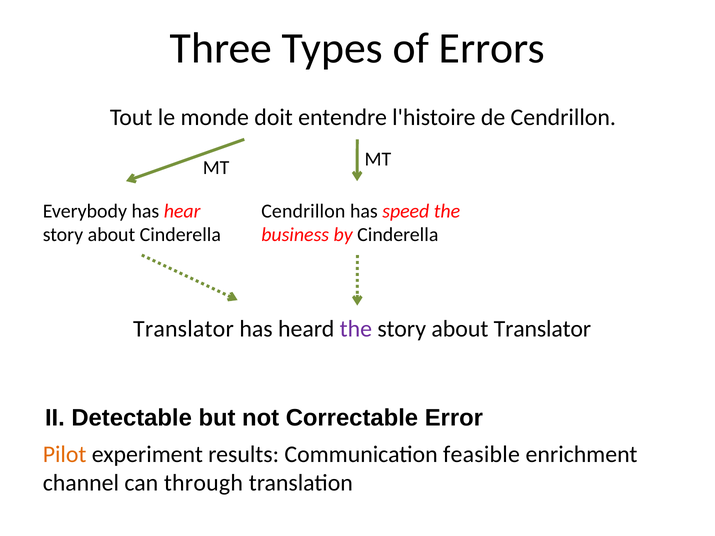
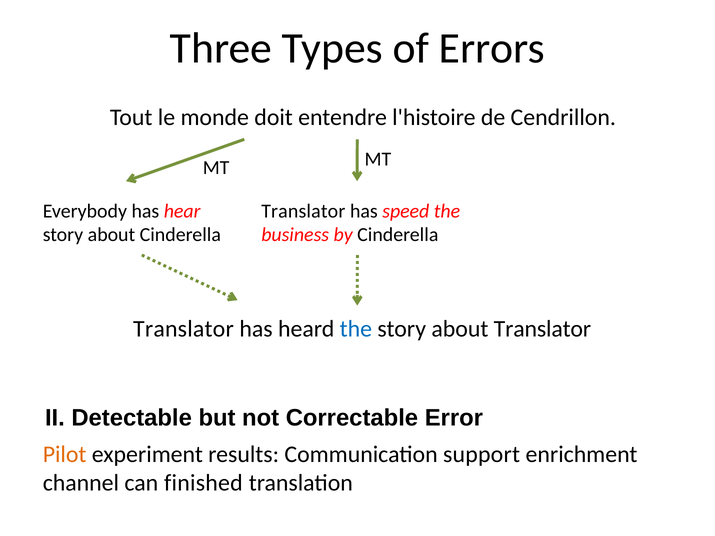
Cendrillon at (303, 211): Cendrillon -> Translator
the at (356, 329) colour: purple -> blue
feasible: feasible -> support
through: through -> finished
